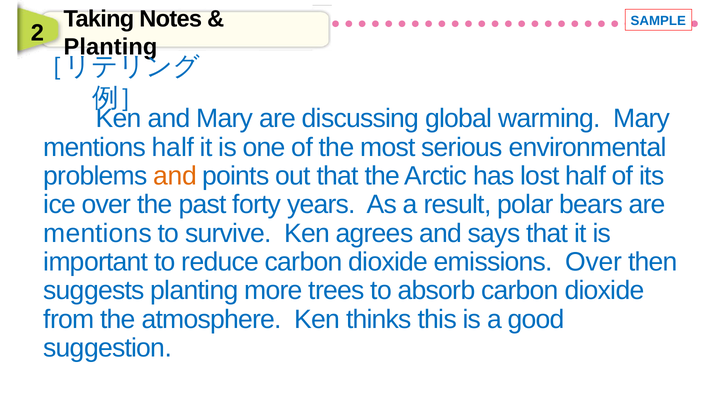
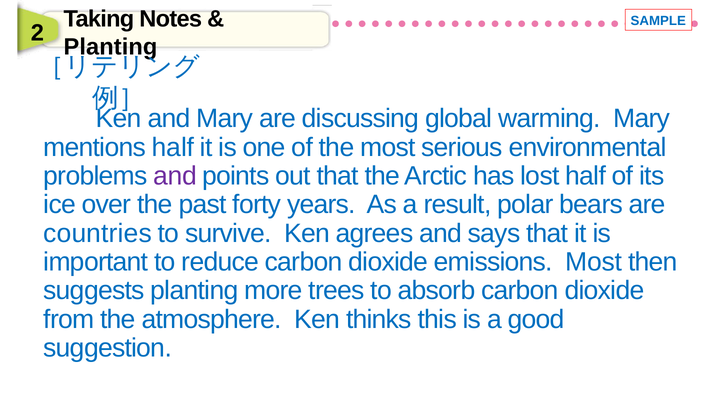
and at (175, 176) colour: orange -> purple
mentions at (98, 234): mentions -> countries
emissions Over: Over -> Most
